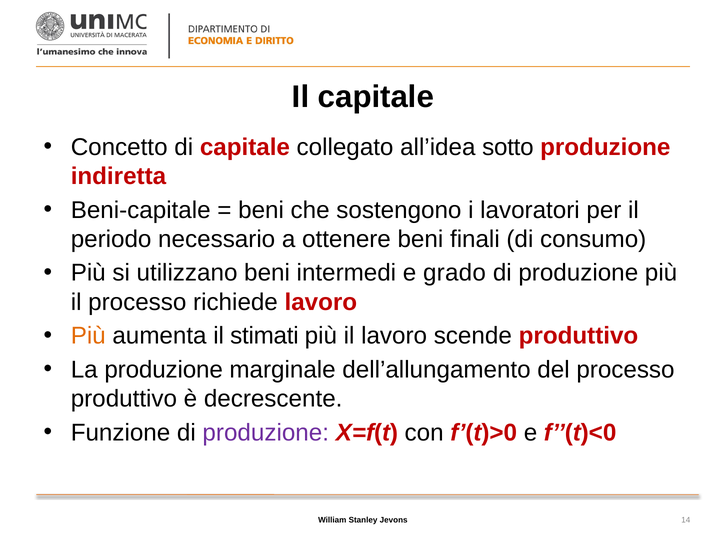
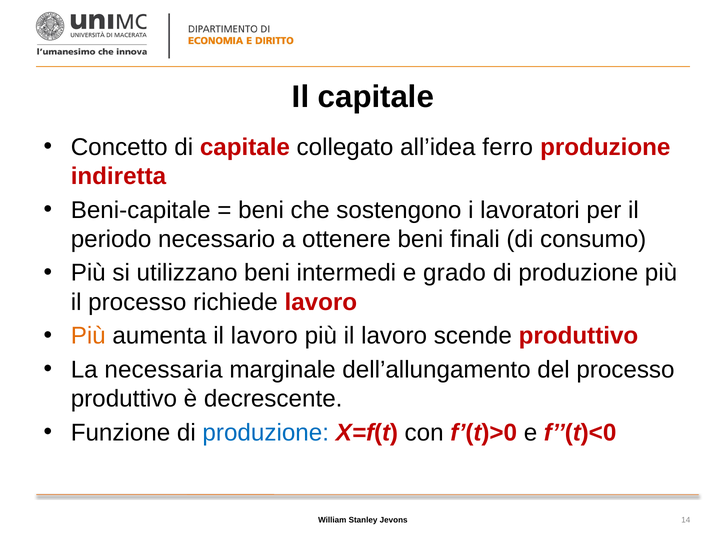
sotto: sotto -> ferro
aumenta il stimati: stimati -> lavoro
La produzione: produzione -> necessaria
produzione at (266, 432) colour: purple -> blue
